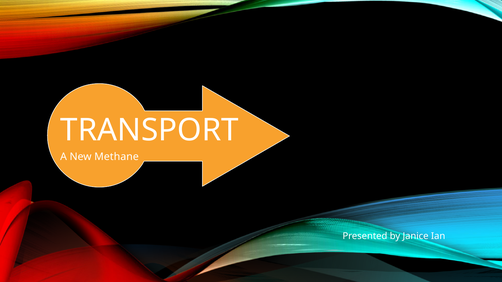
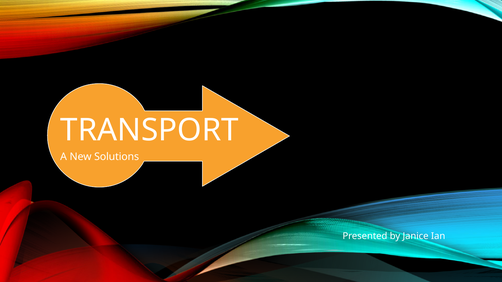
Methane: Methane -> Solutions
